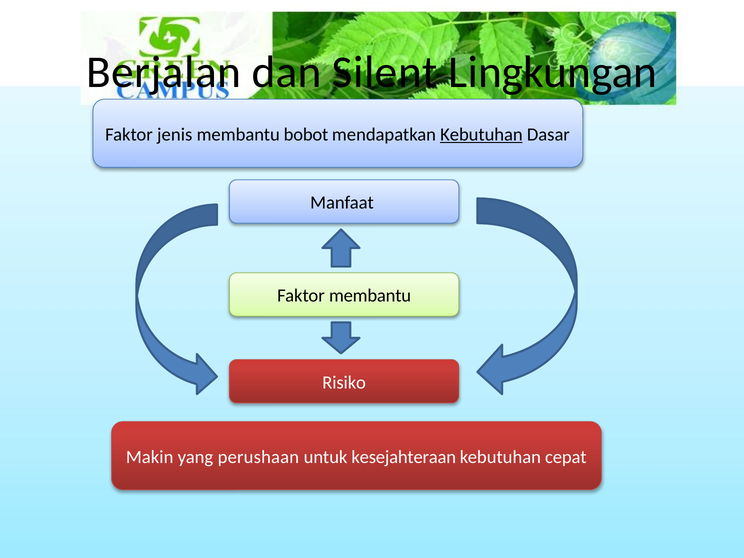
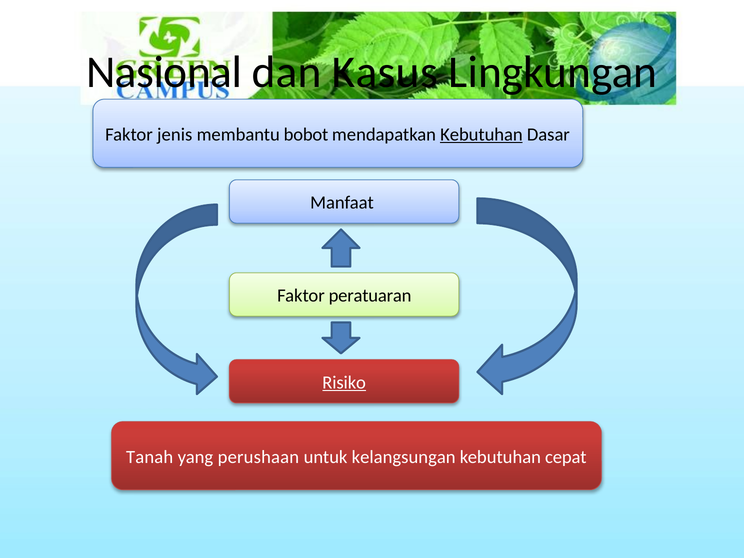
Berjalan: Berjalan -> Nasional
Silent: Silent -> Kasus
Faktor membantu: membantu -> peratuaran
Risiko underline: none -> present
Makin: Makin -> Tanah
kesejahteraan: kesejahteraan -> kelangsungan
